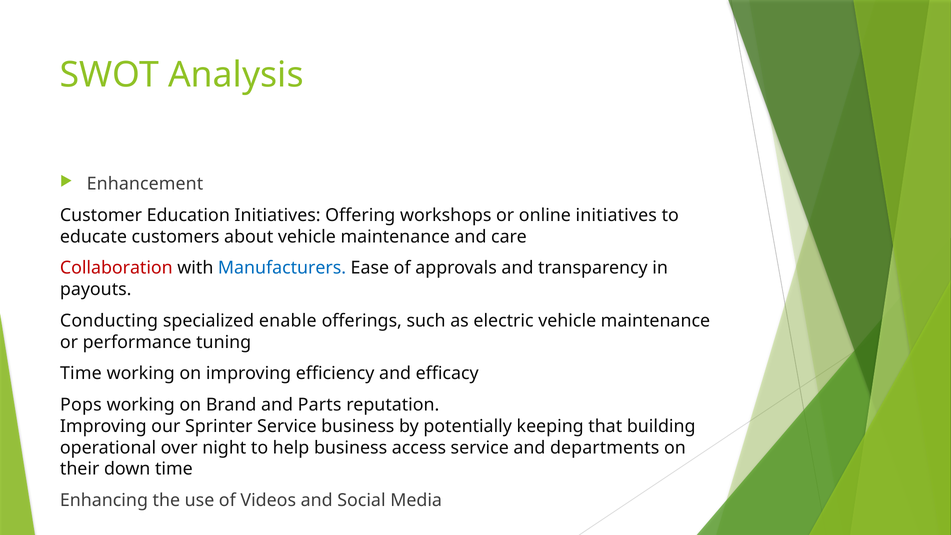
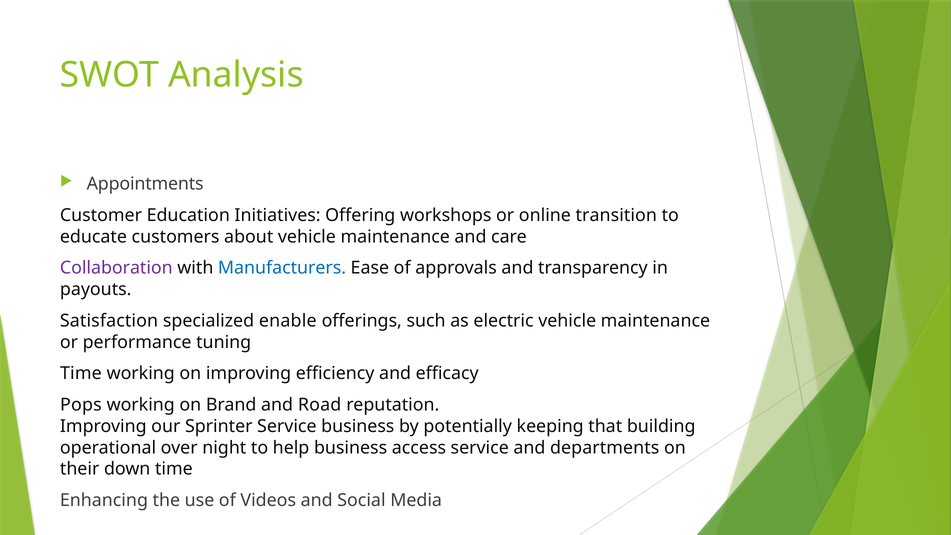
Enhancement: Enhancement -> Appointments
online initiatives: initiatives -> transition
Collaboration colour: red -> purple
Conducting: Conducting -> Satisfaction
Parts: Parts -> Road
